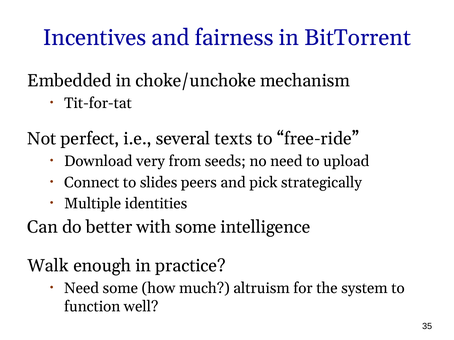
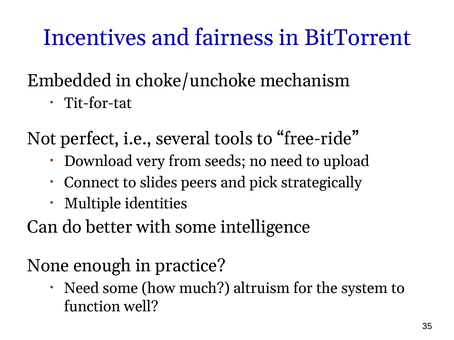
texts: texts -> tools
Walk: Walk -> None
